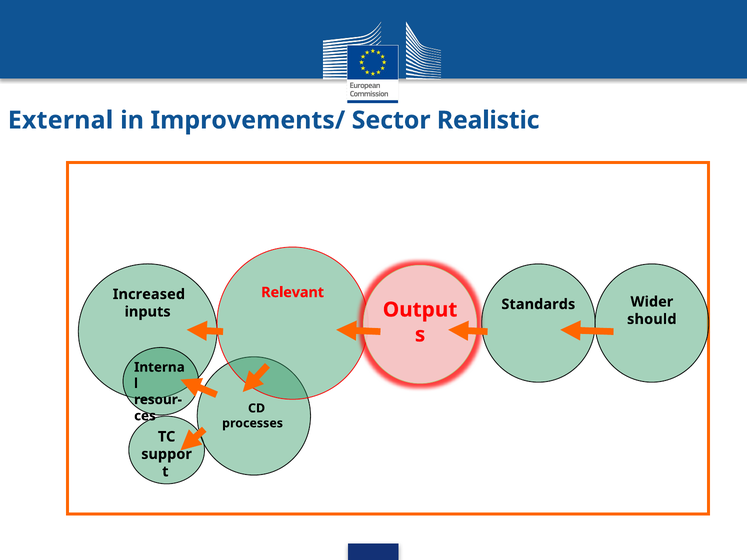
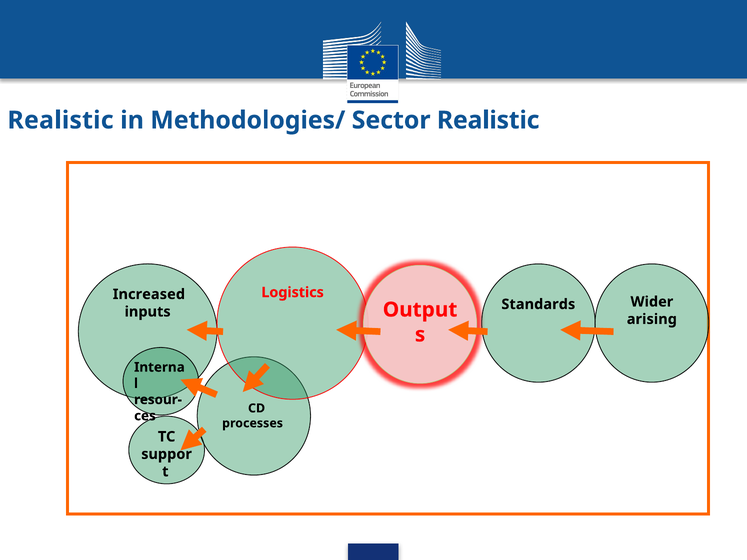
External at (61, 120): External -> Realistic
Improvements/: Improvements/ -> Methodologies/
Relevant: Relevant -> Logistics
should: should -> arising
